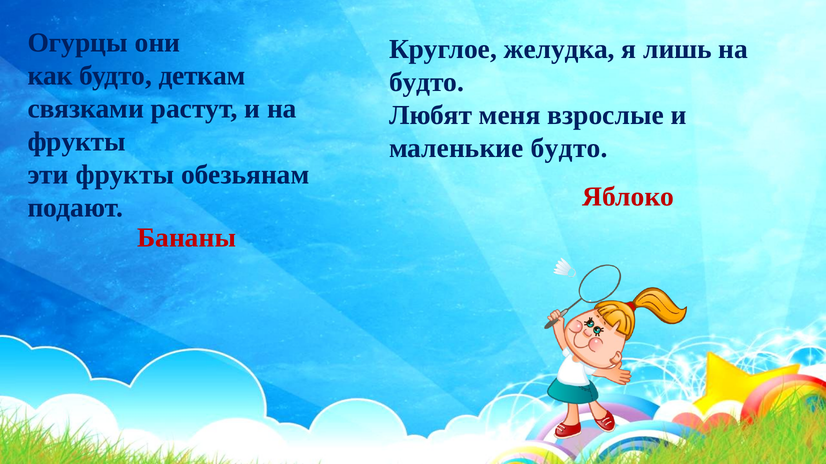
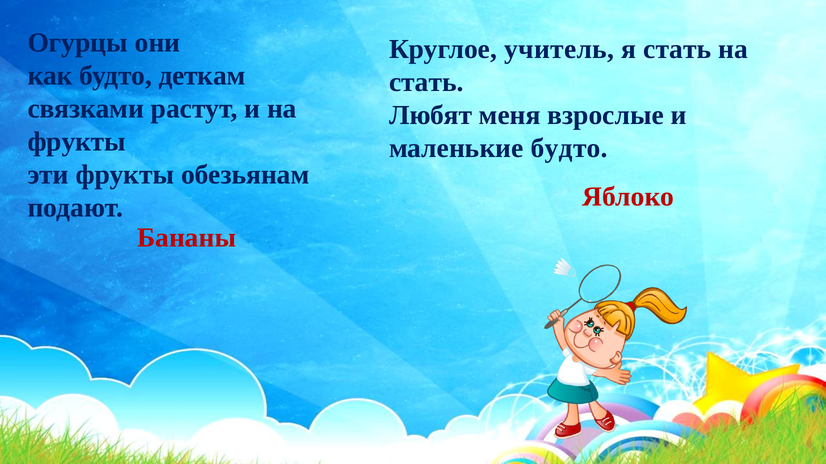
желудка: желудка -> учитель
я лишь: лишь -> стать
будто at (426, 82): будто -> стать
